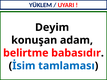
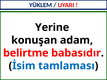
Deyim: Deyim -> Yerine
